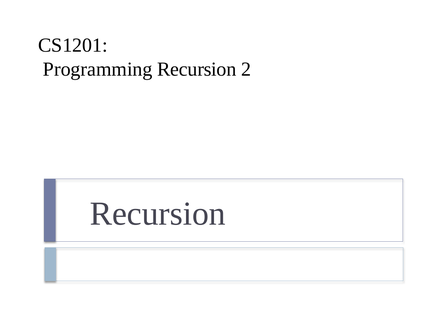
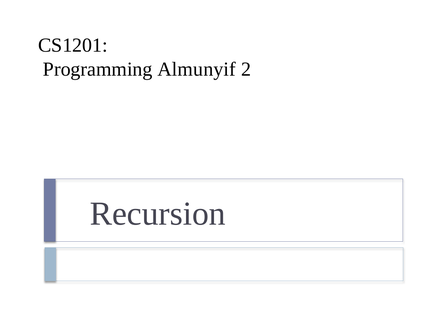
Programming Recursion: Recursion -> Almunyif
